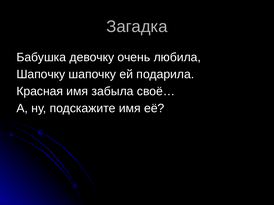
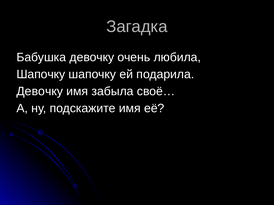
Красная at (40, 92): Красная -> Девочку
